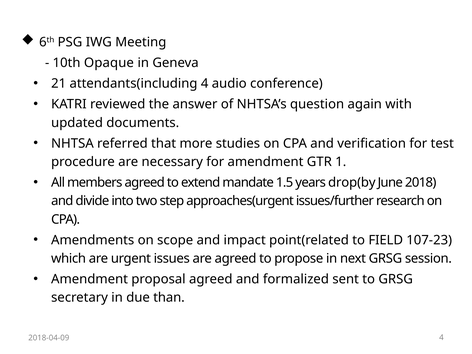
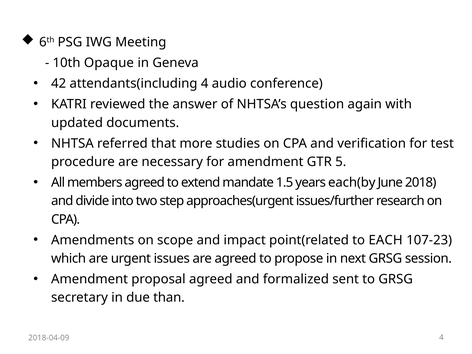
21: 21 -> 42
1: 1 -> 5
drop(by: drop(by -> each(by
FIELD: FIELD -> EACH
